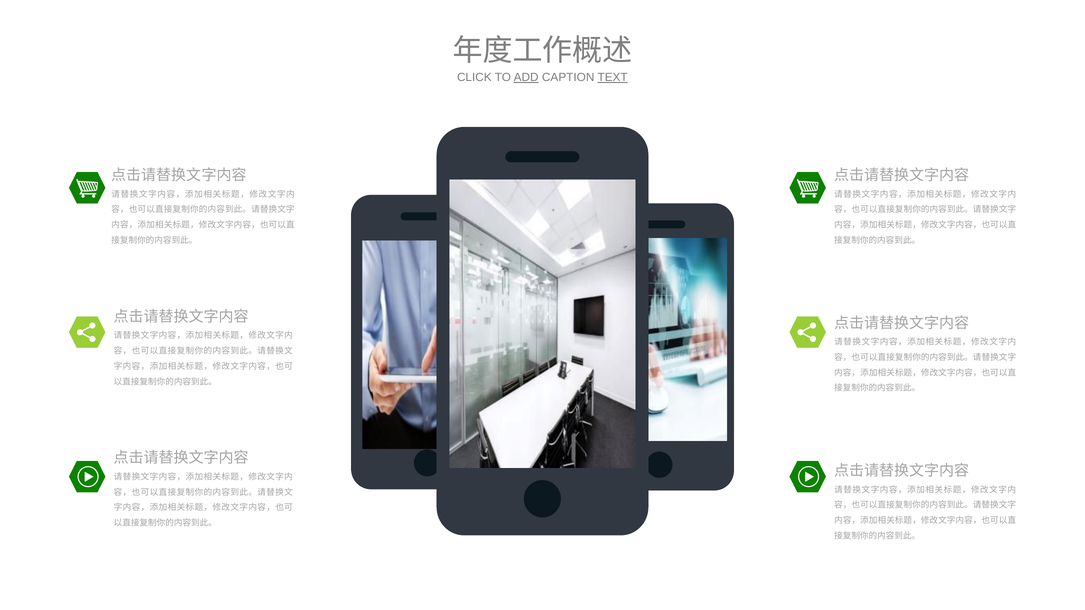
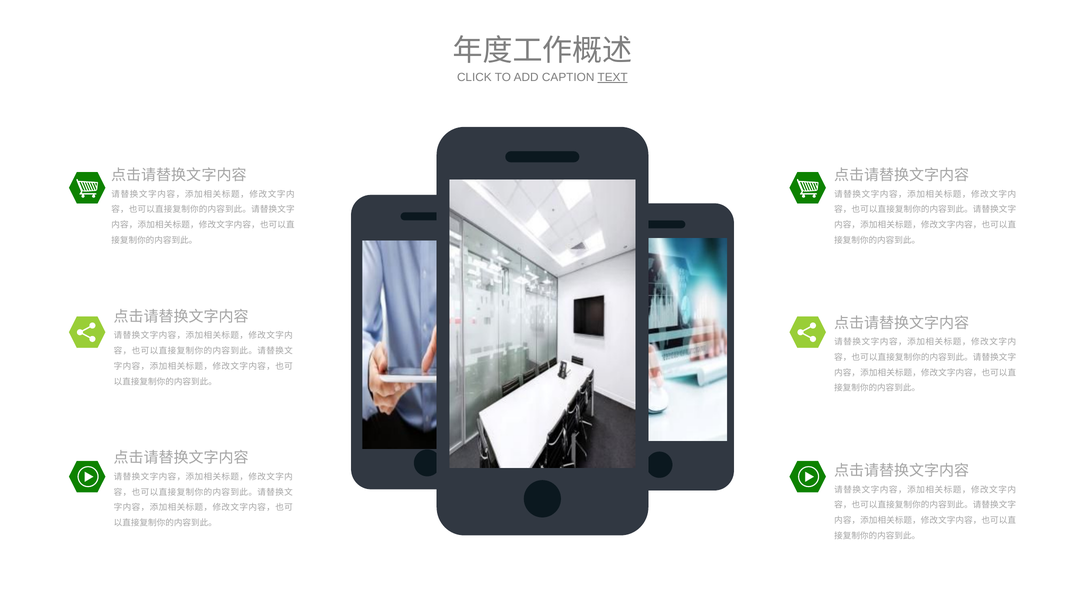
ADD underline: present -> none
